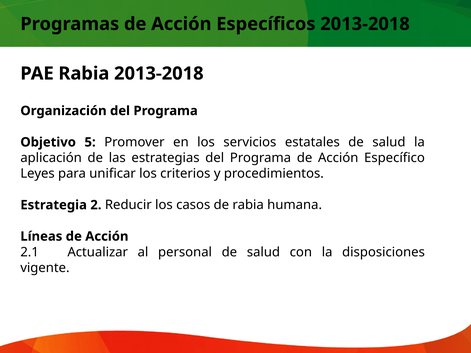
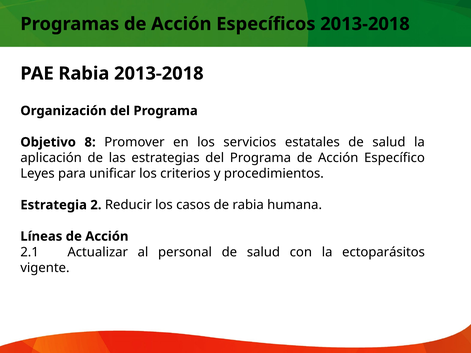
5: 5 -> 8
disposiciones: disposiciones -> ectoparásitos
